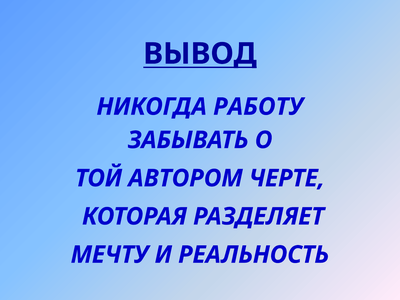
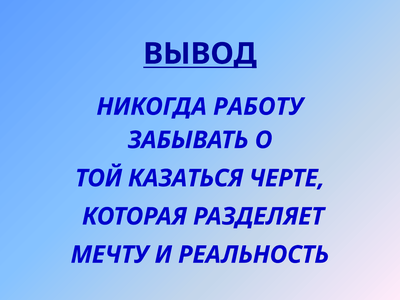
АВТОРОМ: АВТОРОМ -> КАЗАТЬСЯ
